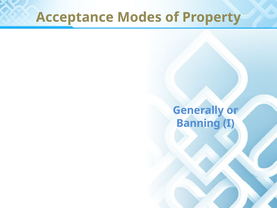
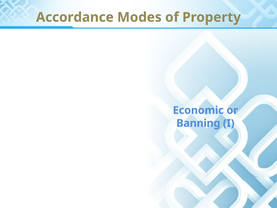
Acceptance: Acceptance -> Accordance
Generally: Generally -> Economic
